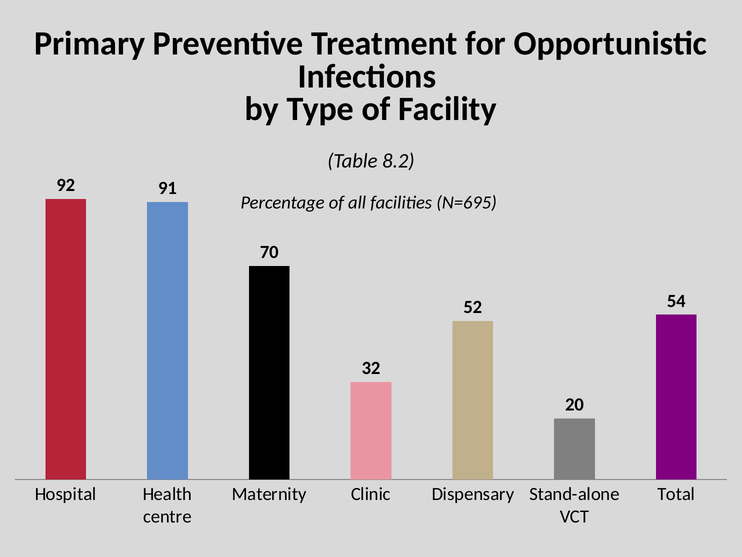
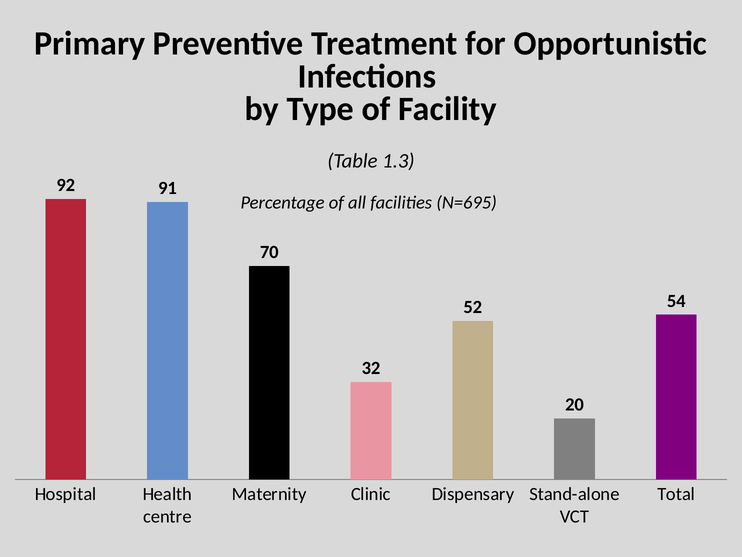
8.2: 8.2 -> 1.3
